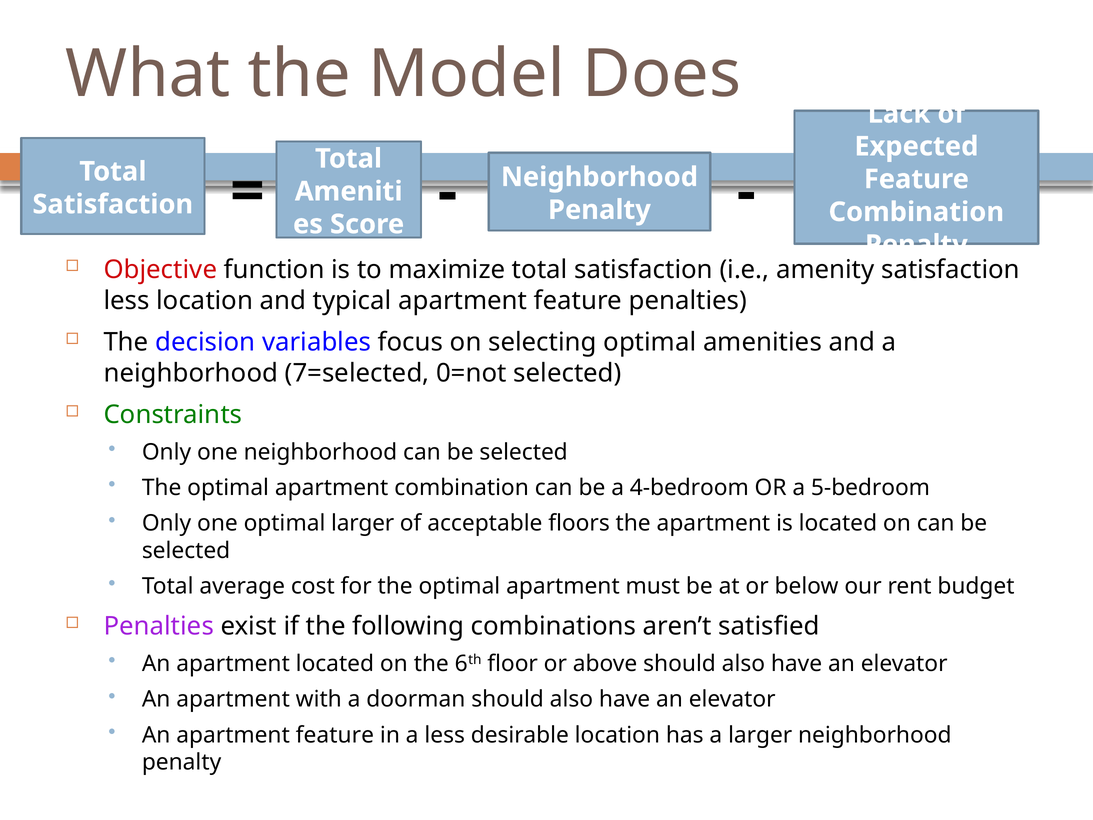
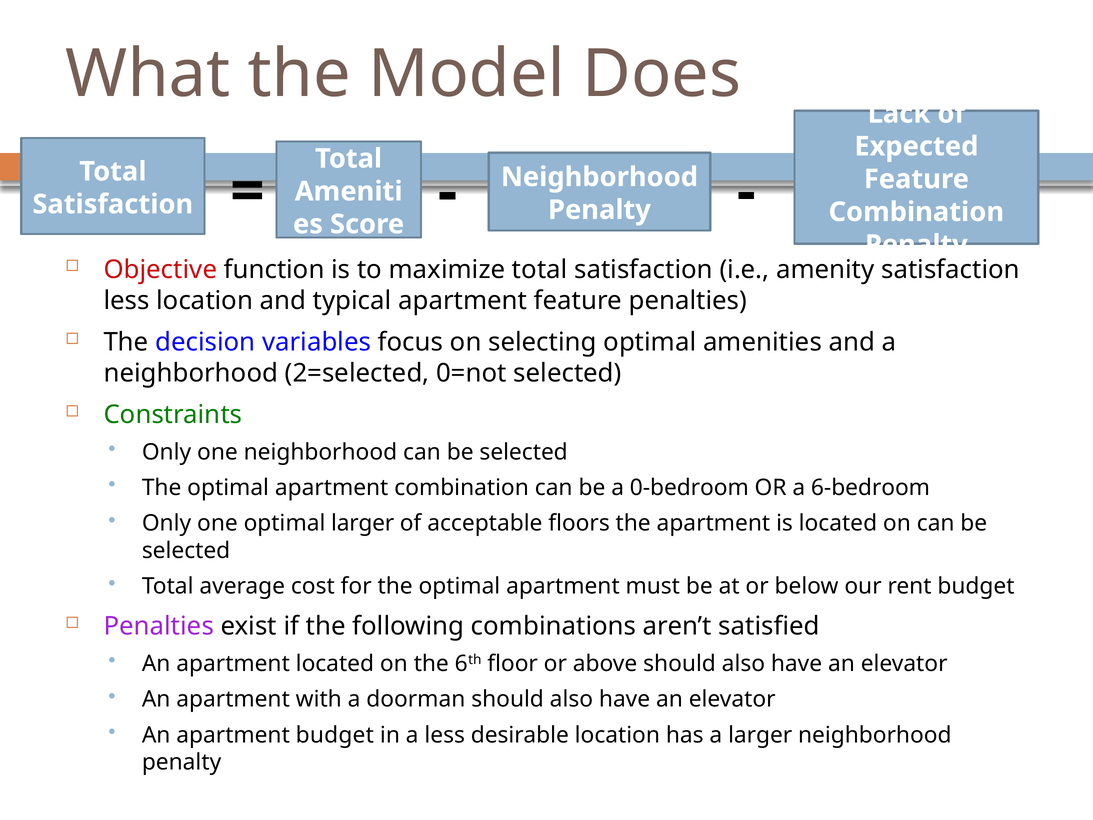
7=selected: 7=selected -> 2=selected
4-bedroom: 4-bedroom -> 0-bedroom
5-bedroom: 5-bedroom -> 6-bedroom
An apartment feature: feature -> budget
